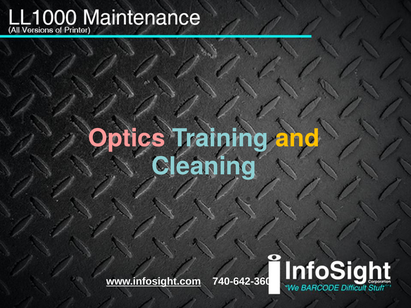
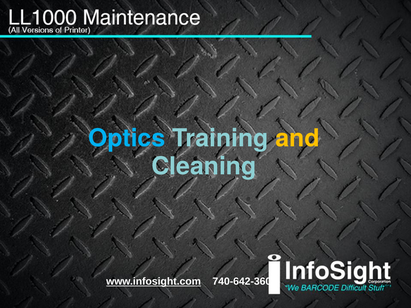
Optics colour: pink -> light blue
